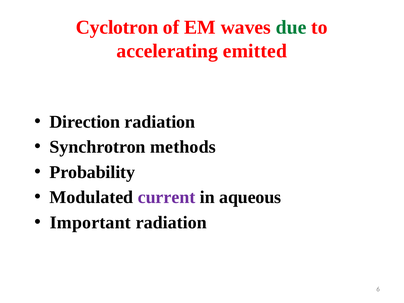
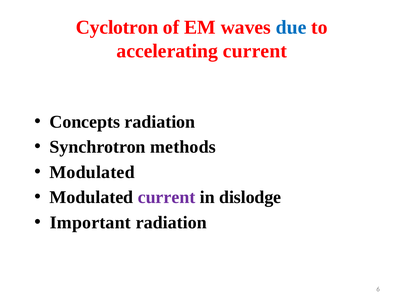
due colour: green -> blue
accelerating emitted: emitted -> current
Direction: Direction -> Concepts
Probability at (92, 172): Probability -> Modulated
aqueous: aqueous -> dislodge
